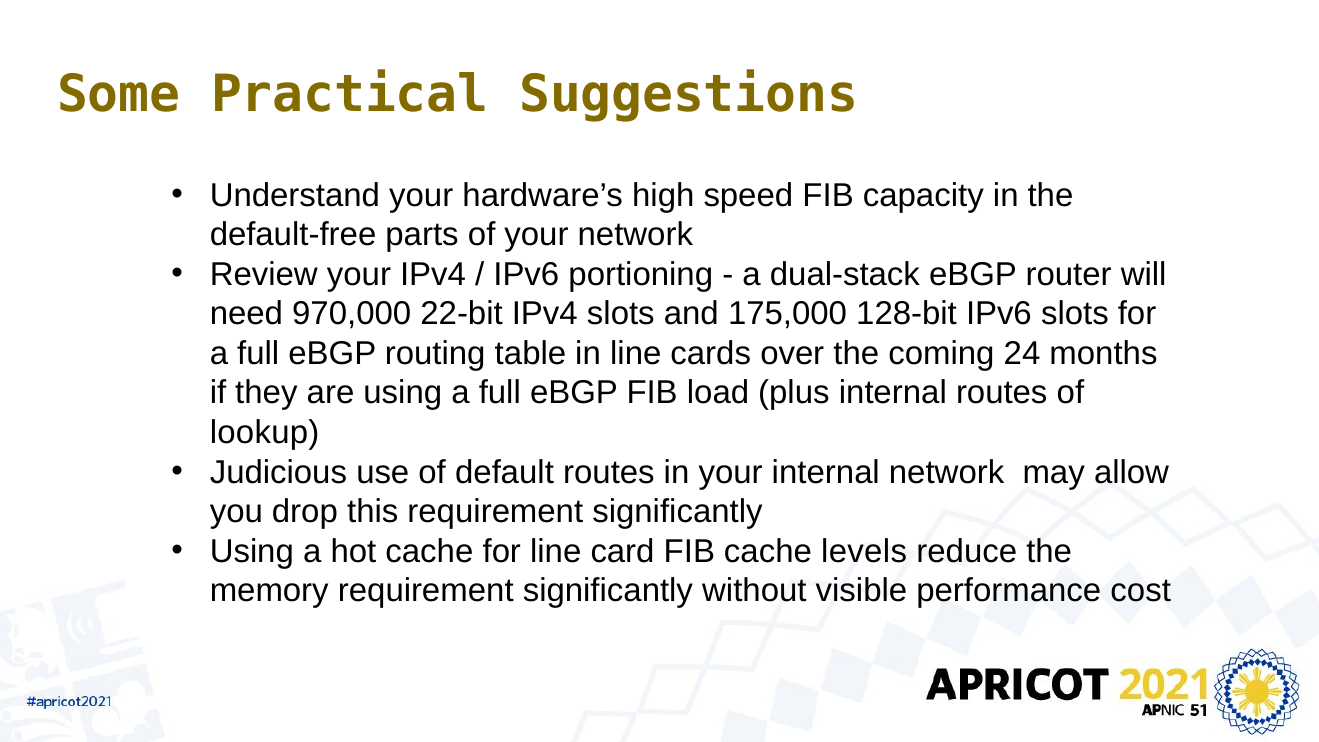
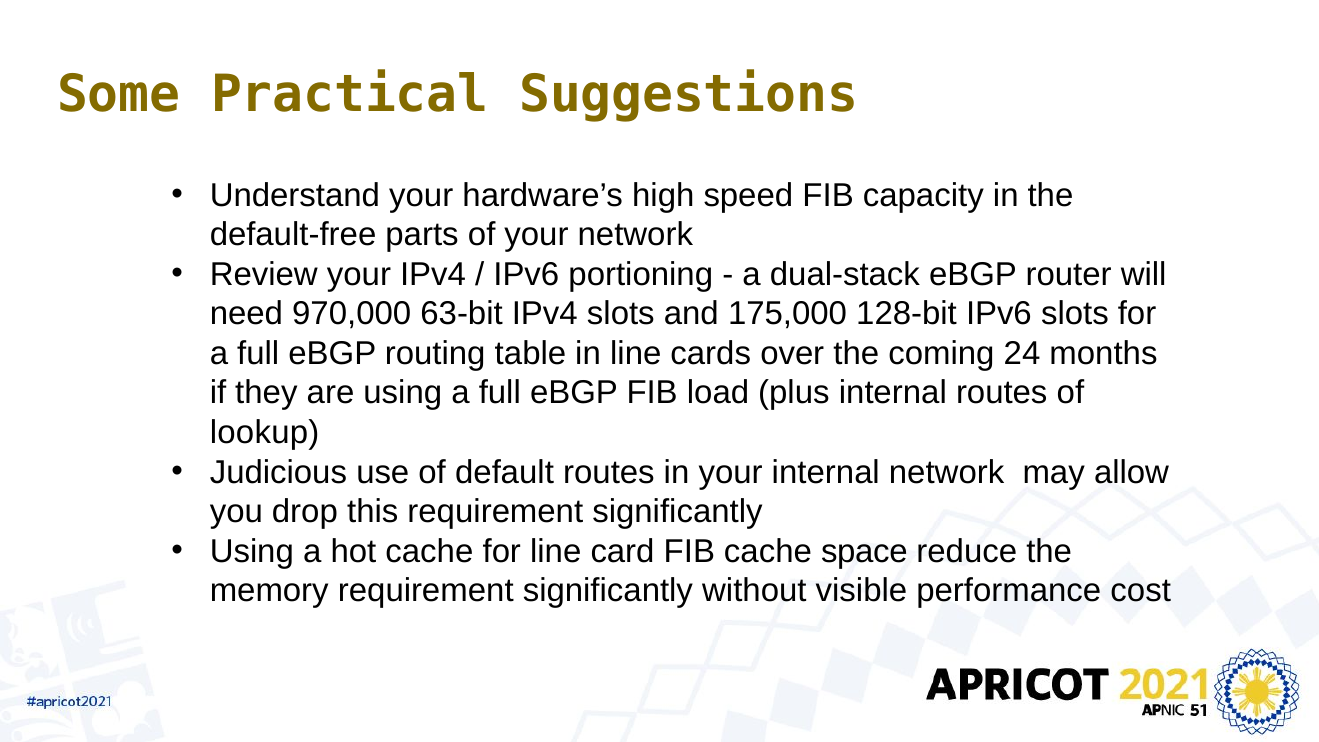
22-bit: 22-bit -> 63-bit
levels: levels -> space
